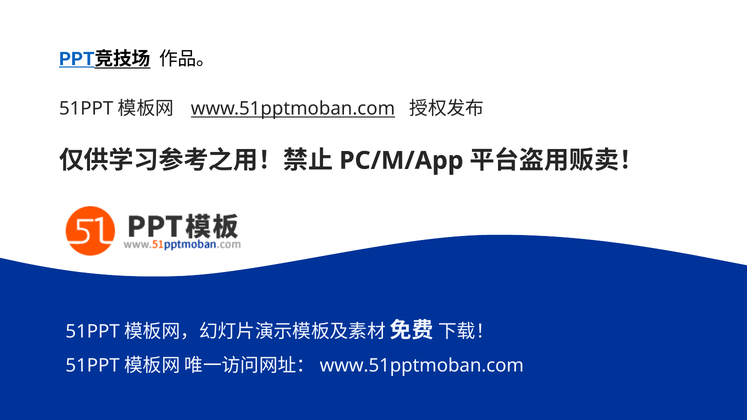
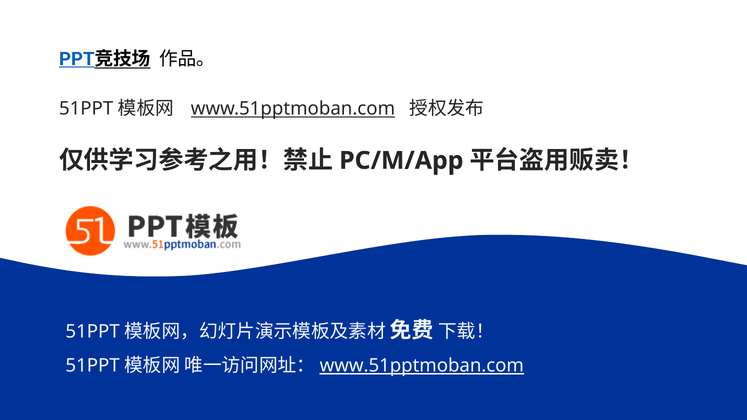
www.51pptmoban.com at (422, 366) underline: none -> present
